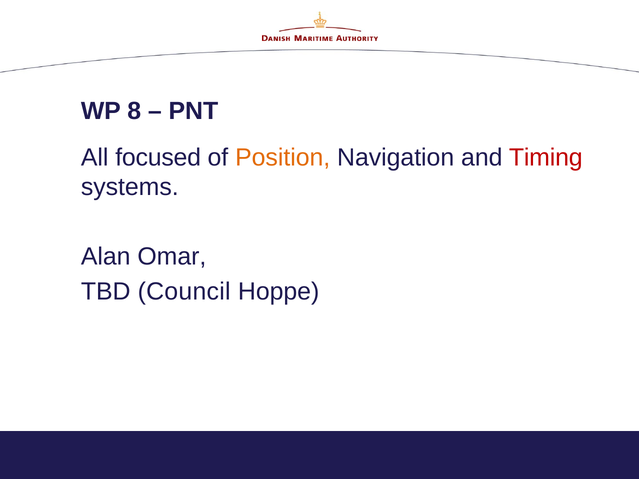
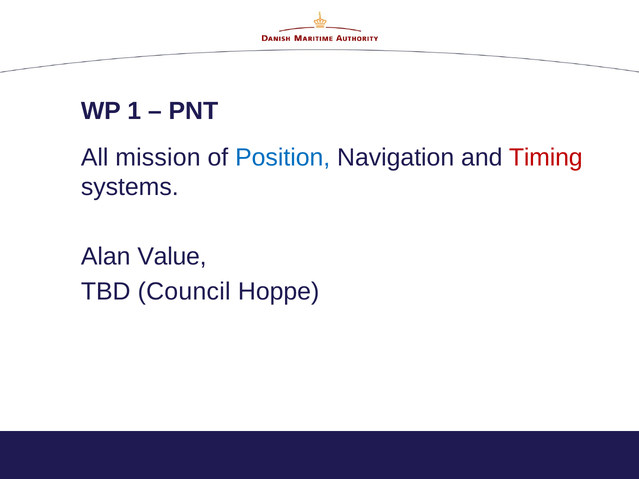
8: 8 -> 1
focused: focused -> mission
Position colour: orange -> blue
Omar: Omar -> Value
